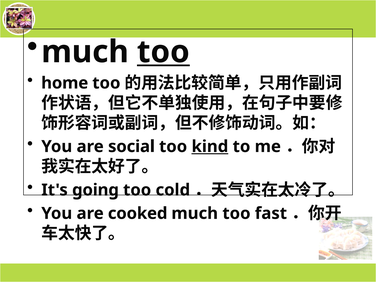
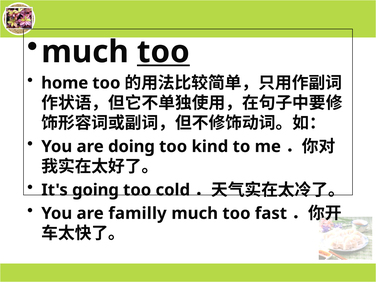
social: social -> doing
kind underline: present -> none
cooked: cooked -> familly
